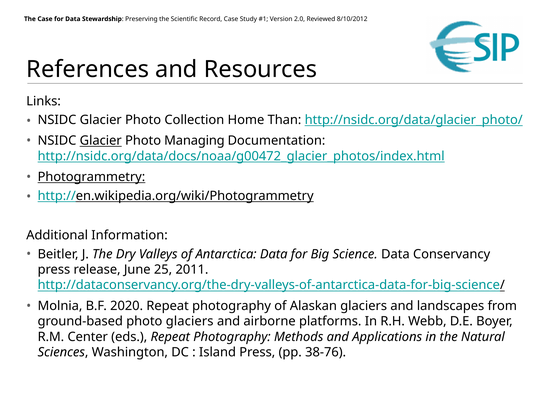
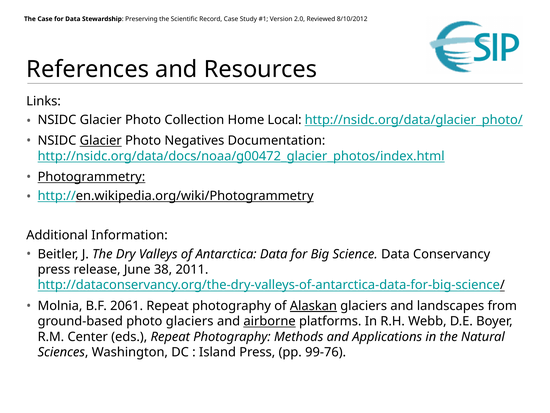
Than: Than -> Local
Managing: Managing -> Negatives
25: 25 -> 38
2020: 2020 -> 2061
Alaskan underline: none -> present
airborne underline: none -> present
38-76: 38-76 -> 99-76
